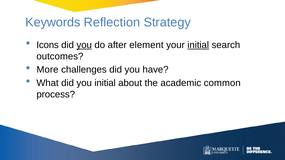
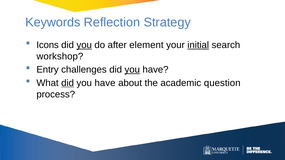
outcomes: outcomes -> workshop
More: More -> Entry
you at (132, 70) underline: none -> present
did at (68, 83) underline: none -> present
initial at (105, 83): initial -> have
common: common -> question
